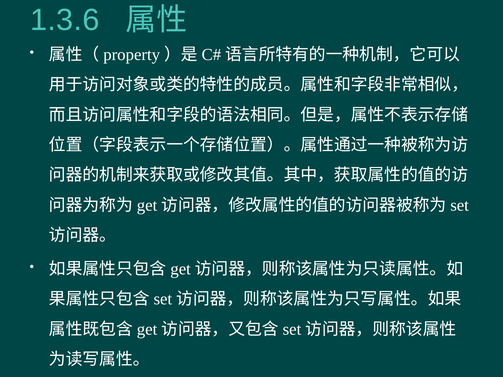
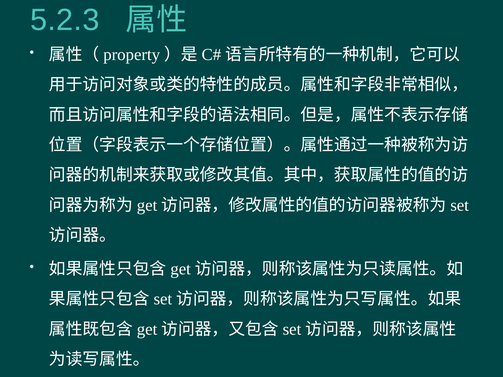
1.3.6: 1.3.6 -> 5.2.3
